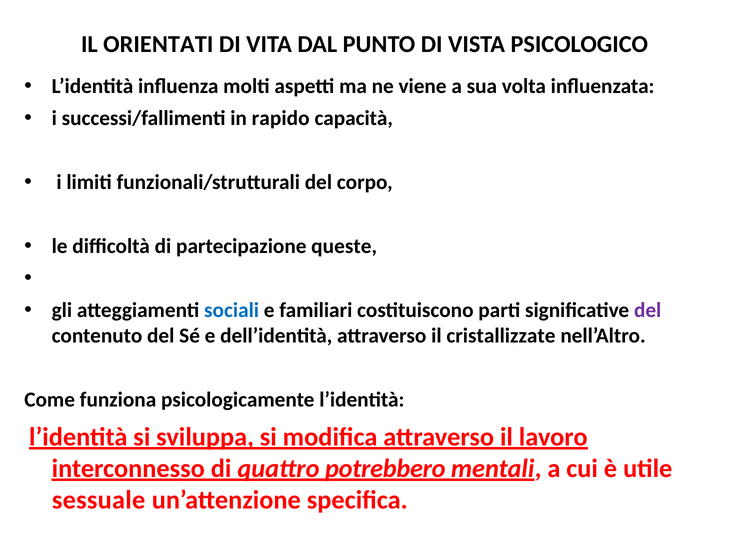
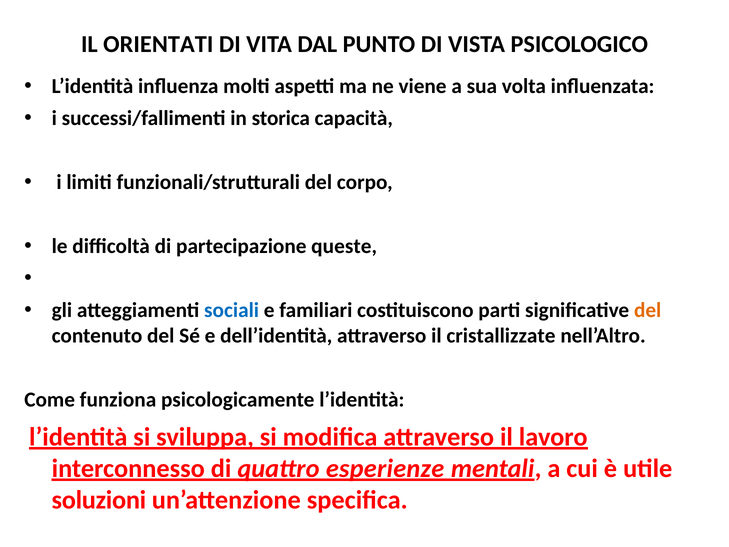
rapido: rapido -> storica
del at (648, 310) colour: purple -> orange
potrebbero: potrebbero -> esperienze
sessuale: sessuale -> soluzioni
